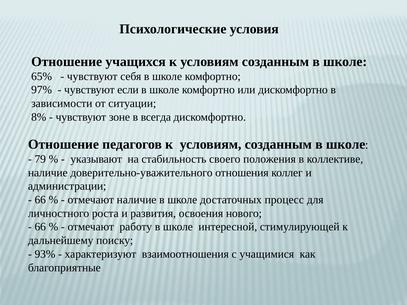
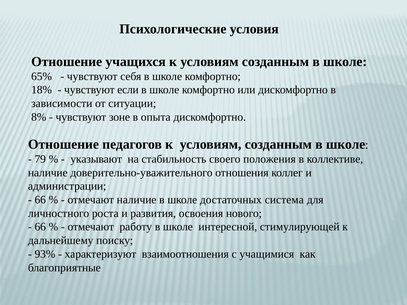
97%: 97% -> 18%
всегда: всегда -> опыта
процесс: процесс -> система
